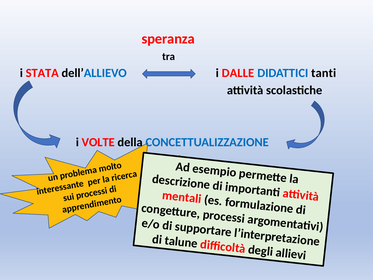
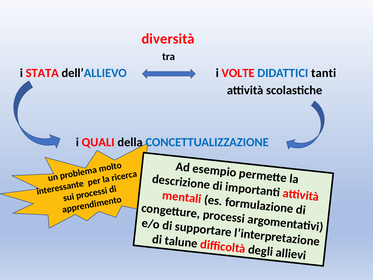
speranza: speranza -> diversità
DALLE: DALLE -> VOLTE
VOLTE: VOLTE -> QUALI
